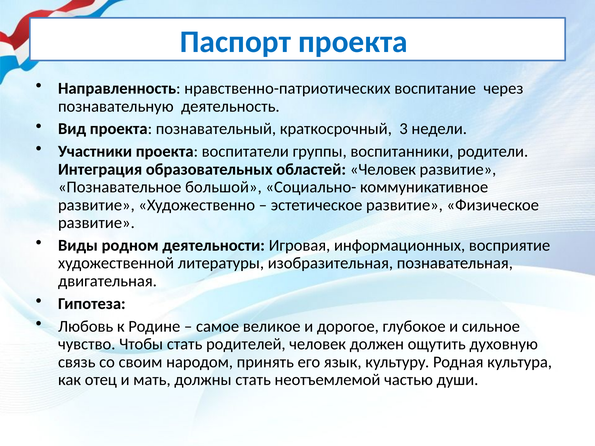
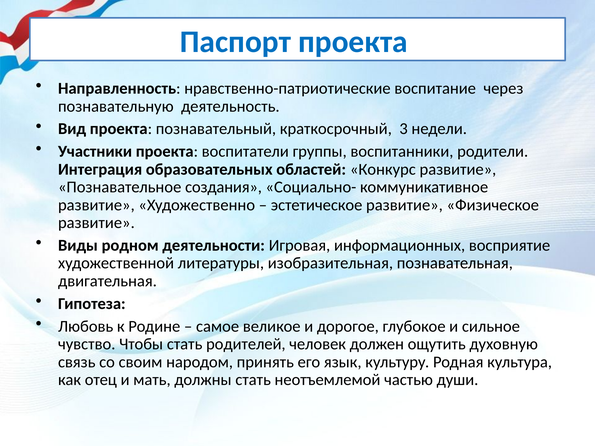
нравственно-патриотических: нравственно-патриотических -> нравственно-патриотические
областей Человек: Человек -> Конкурс
большой: большой -> создания
